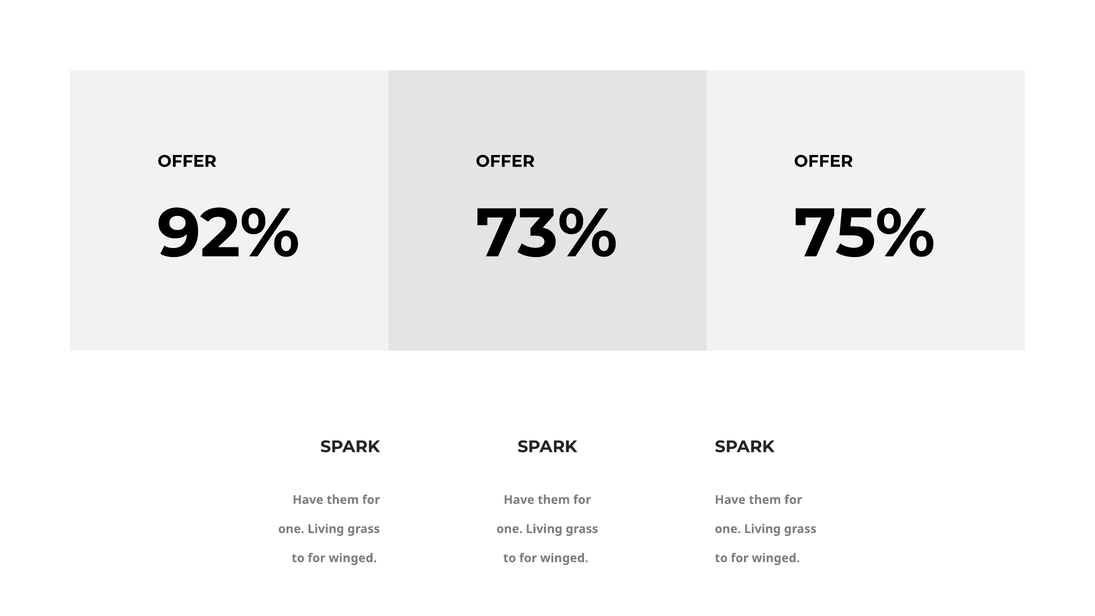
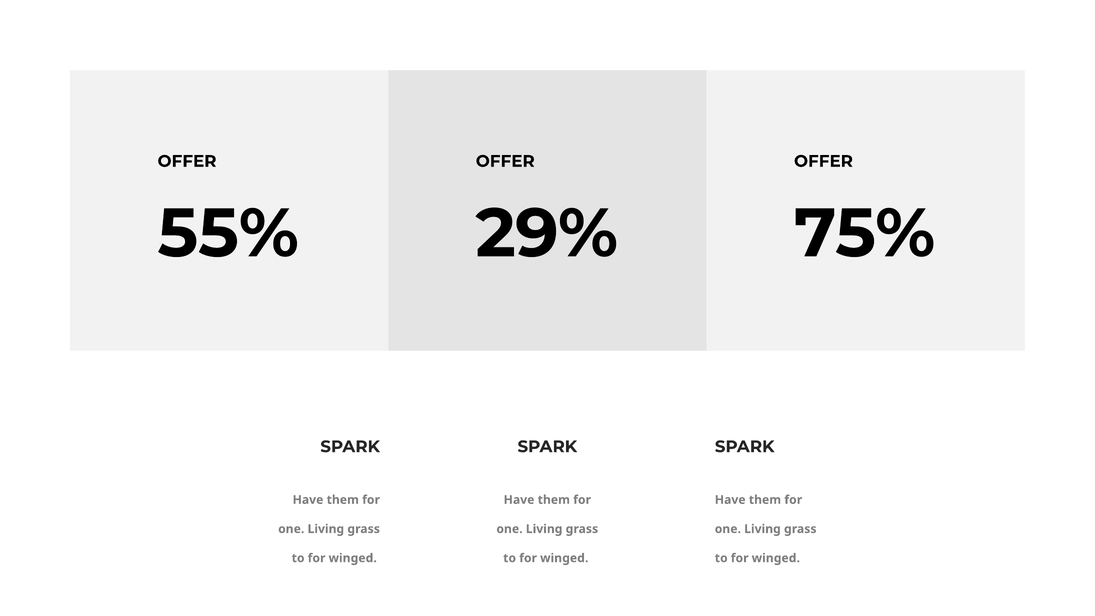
92%: 92% -> 55%
73%: 73% -> 29%
